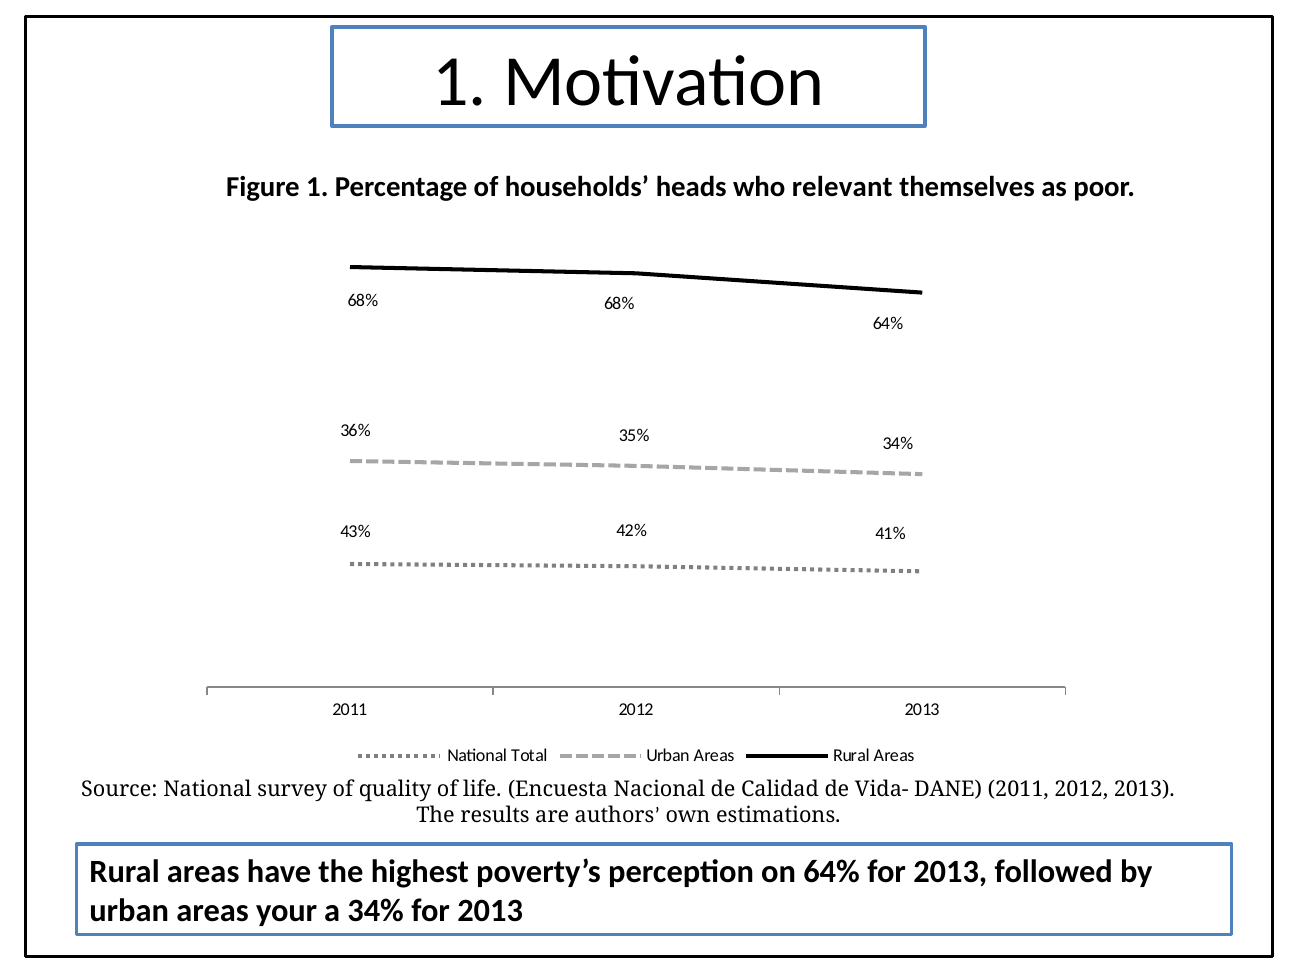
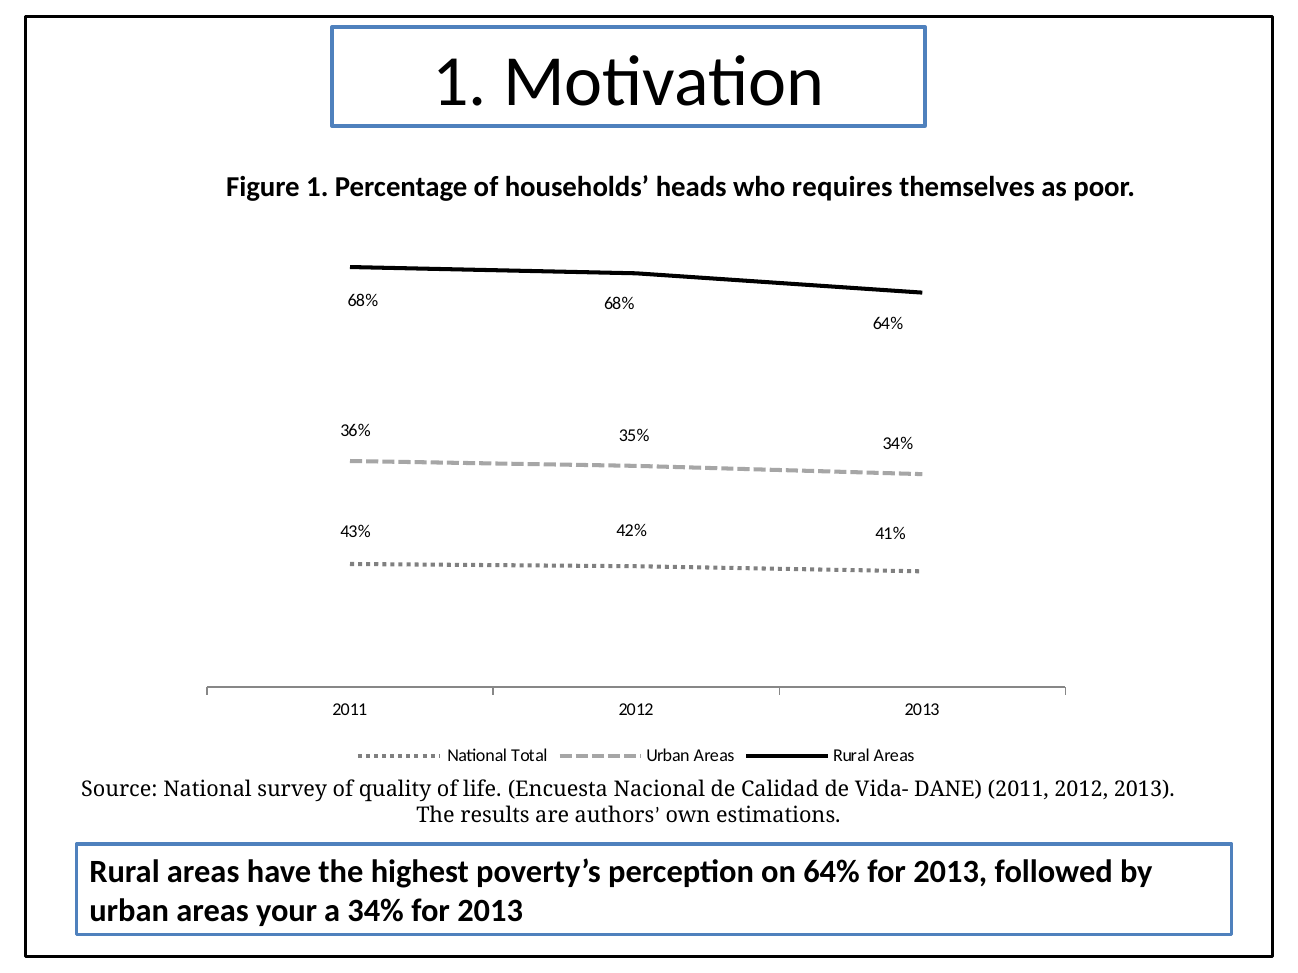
relevant: relevant -> requires
